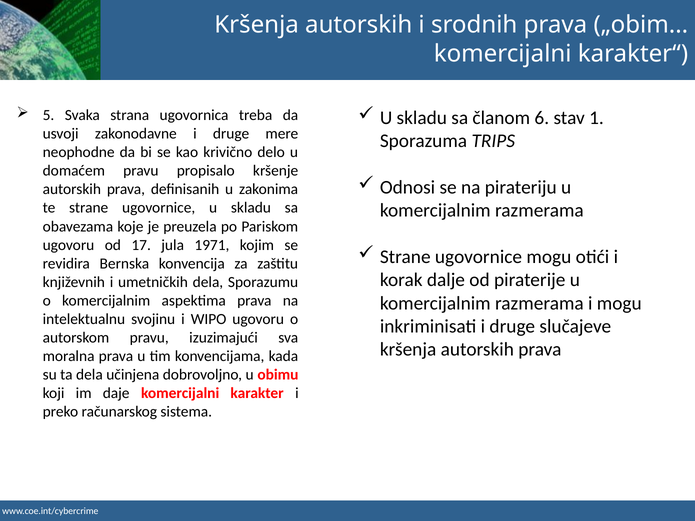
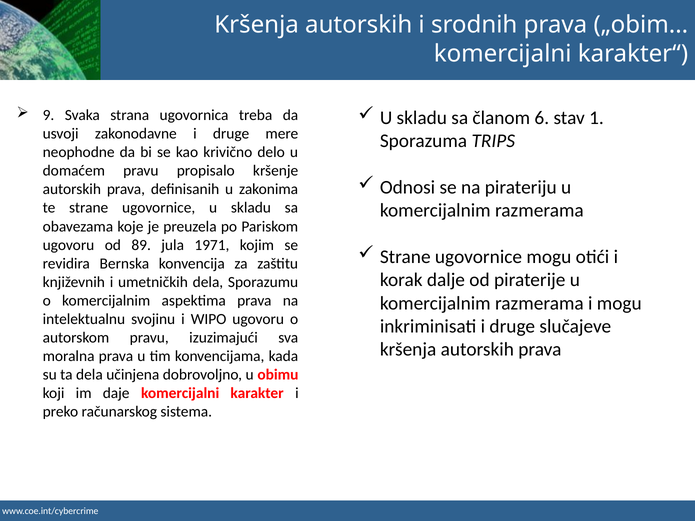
5: 5 -> 9
17: 17 -> 89
